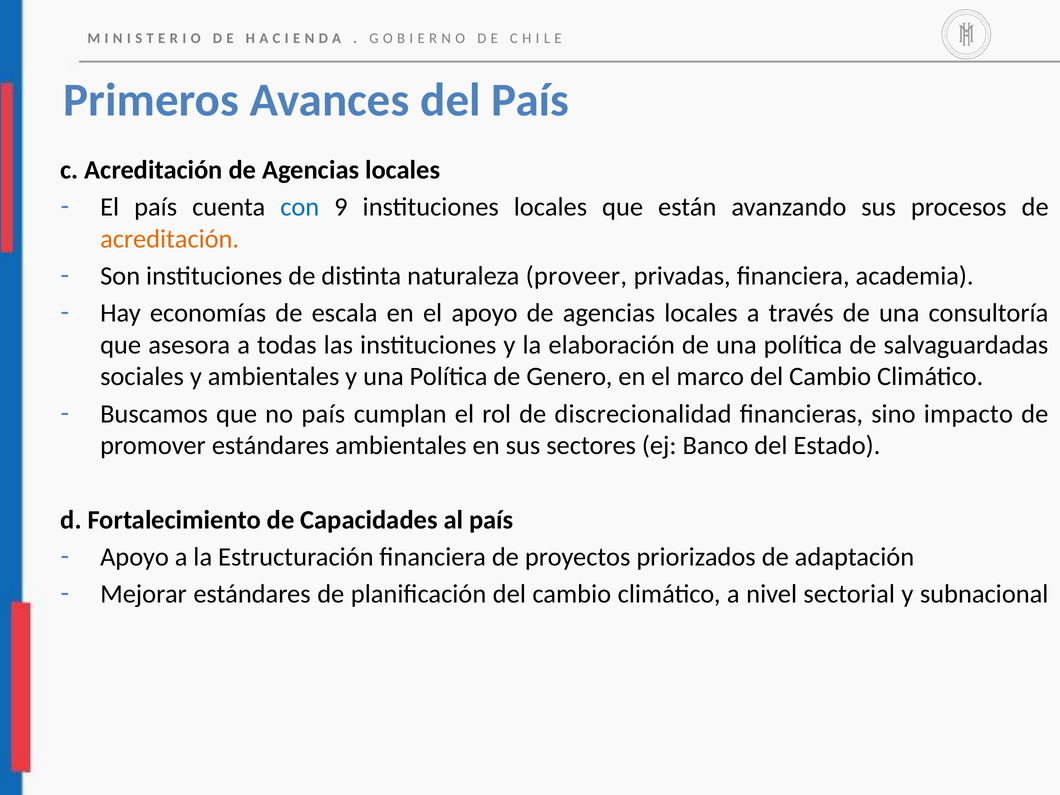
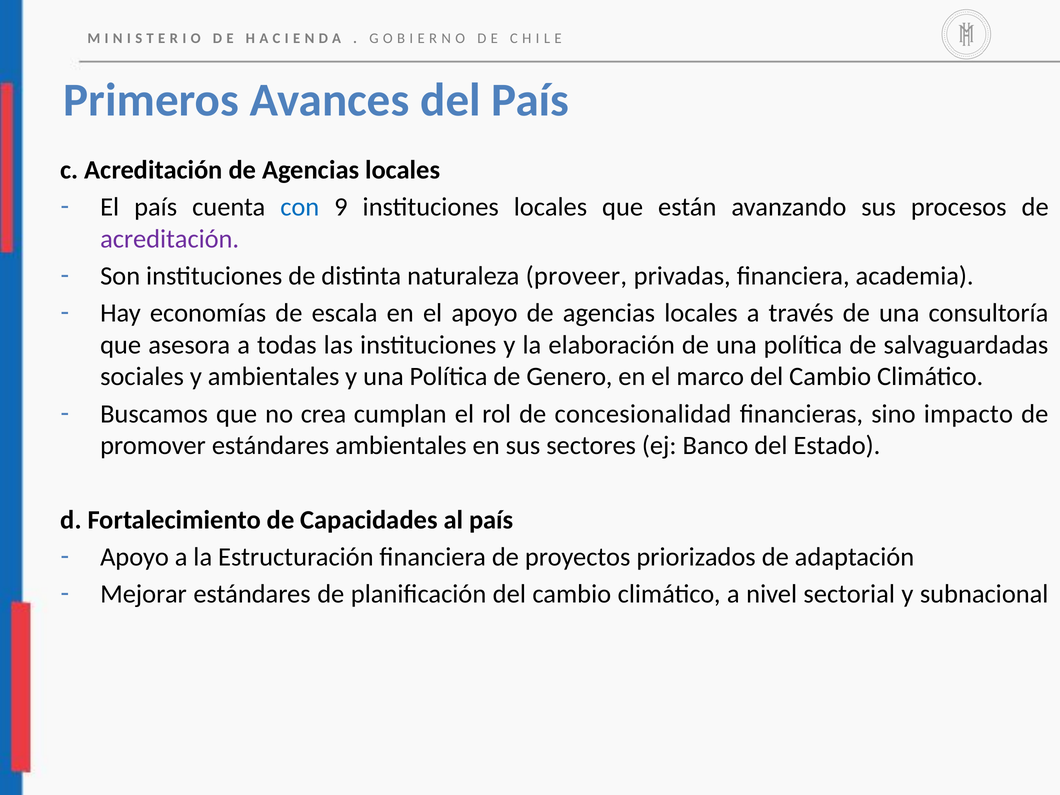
acreditación at (170, 239) colour: orange -> purple
no país: país -> crea
discrecionalidad: discrecionalidad -> concesionalidad
